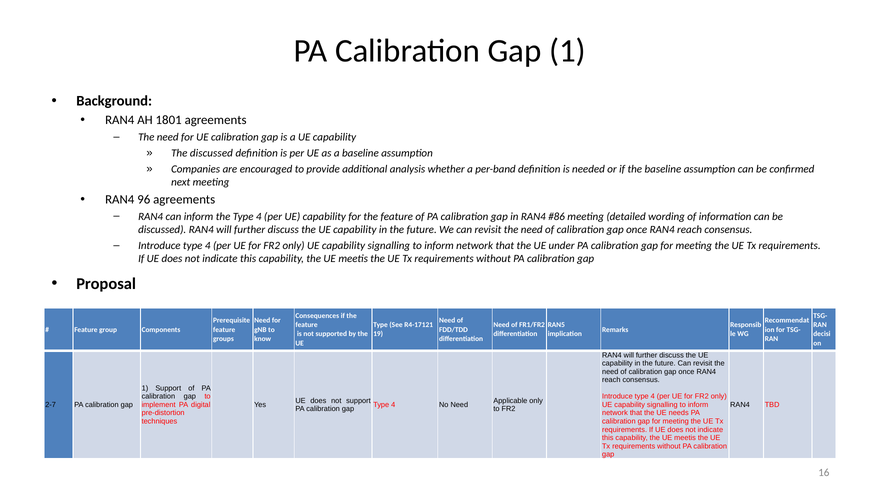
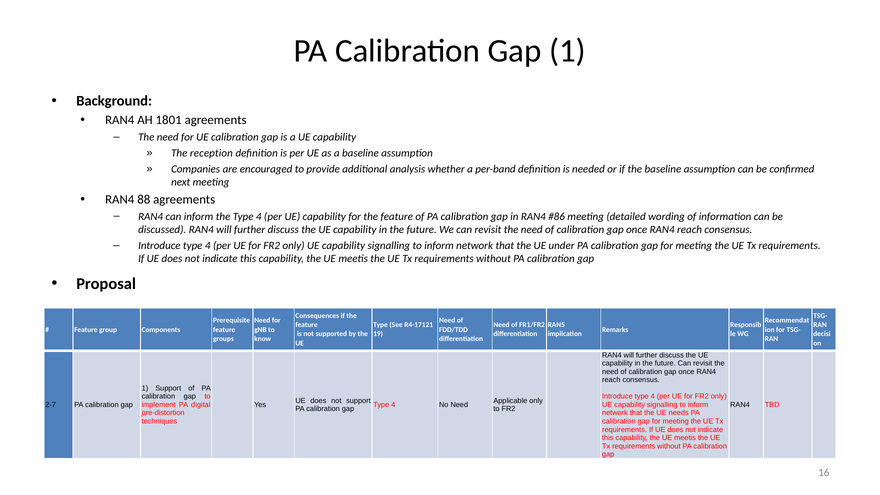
The discussed: discussed -> reception
96: 96 -> 88
